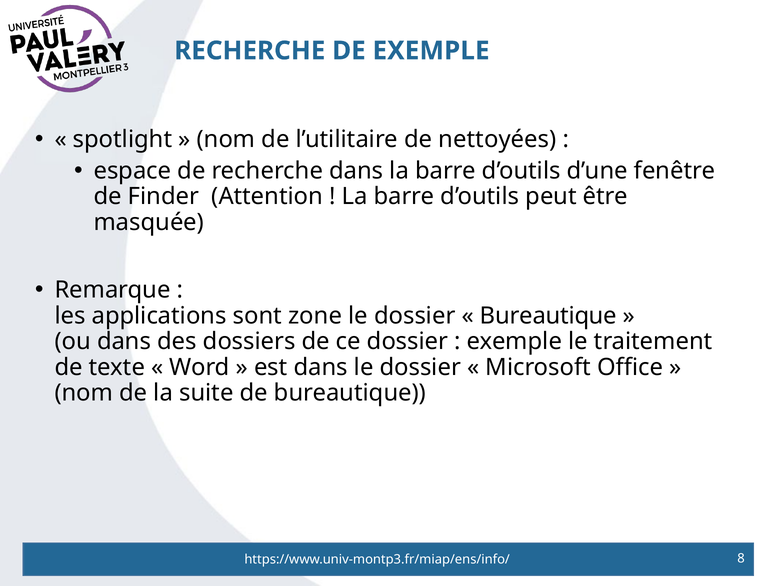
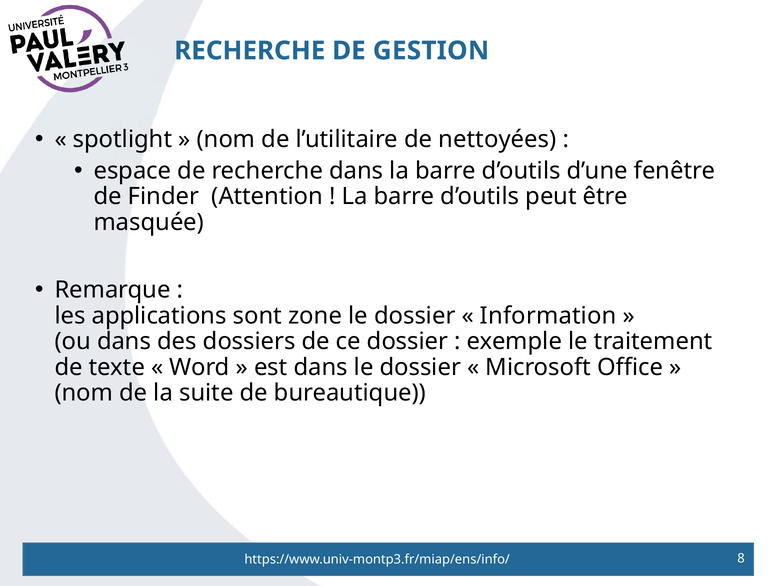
DE EXEMPLE: EXEMPLE -> GESTION
Bureautique at (548, 316): Bureautique -> Information
